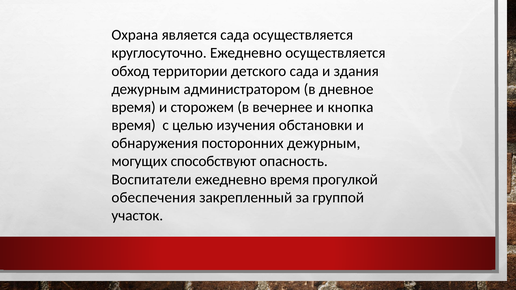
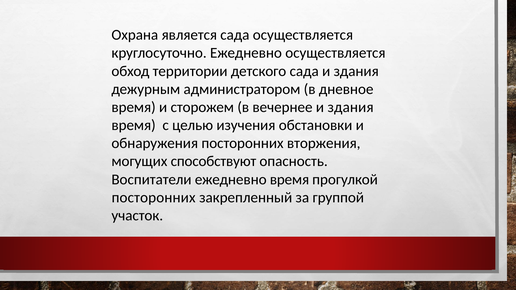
вечернее и кнопка: кнопка -> здания
посторонних дежурным: дежурным -> вторжения
обеспечения at (154, 198): обеспечения -> посторонних
